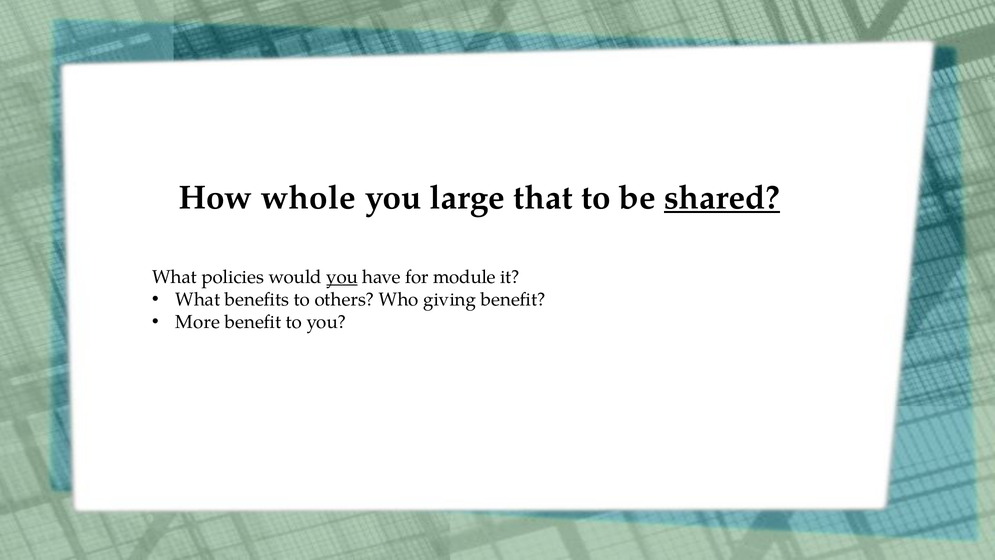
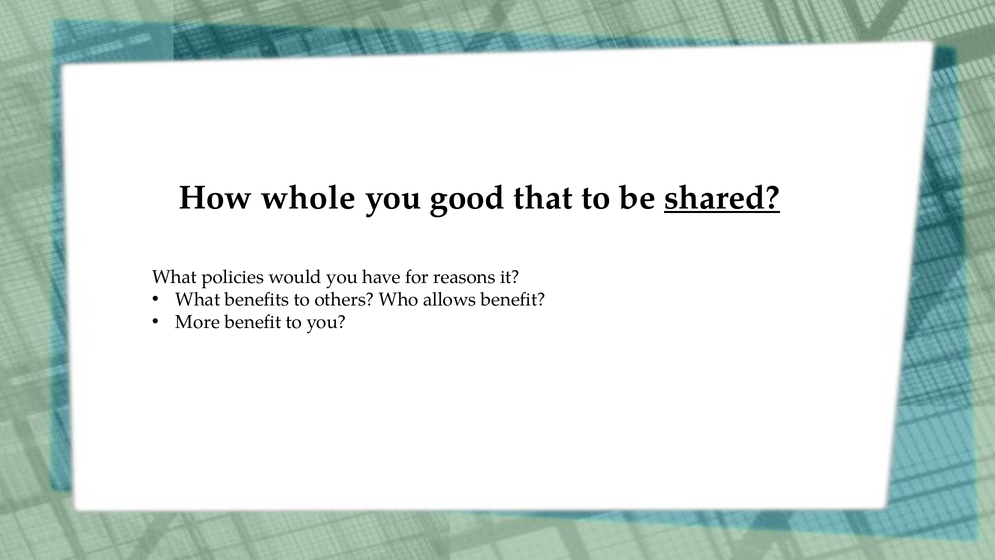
large: large -> good
you at (342, 277) underline: present -> none
module: module -> reasons
giving: giving -> allows
